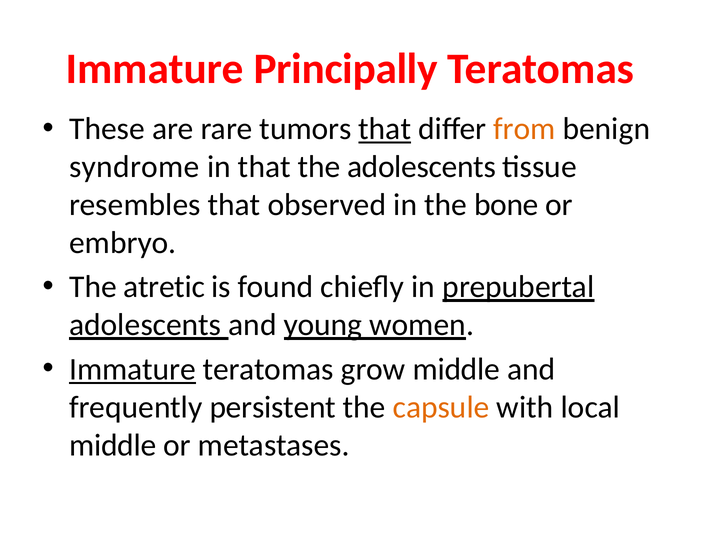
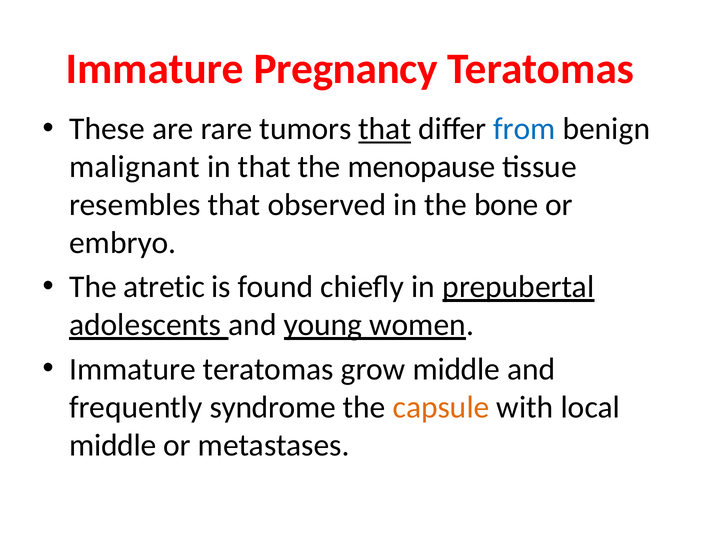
Principally: Principally -> Pregnancy
from colour: orange -> blue
syndrome: syndrome -> malignant
the adolescents: adolescents -> menopause
Immature at (133, 369) underline: present -> none
persistent: persistent -> syndrome
